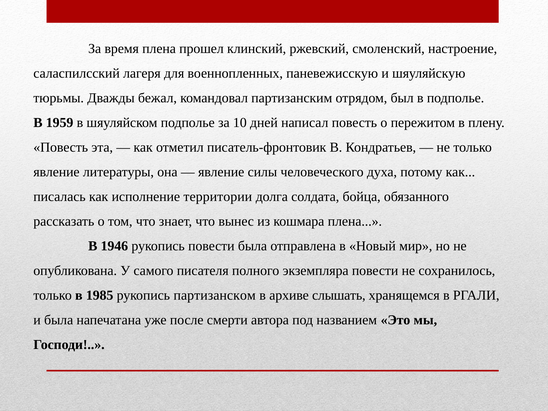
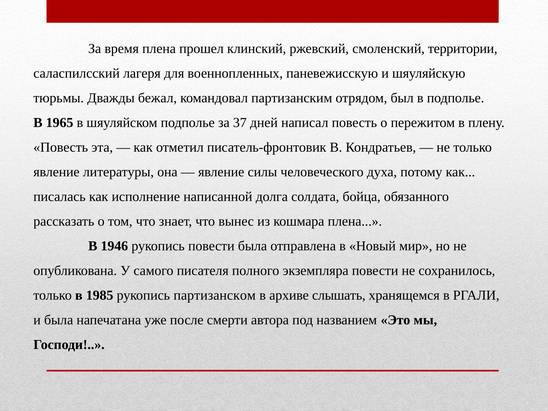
настроение: настроение -> территории
1959: 1959 -> 1965
10: 10 -> 37
территории: территории -> написанной
